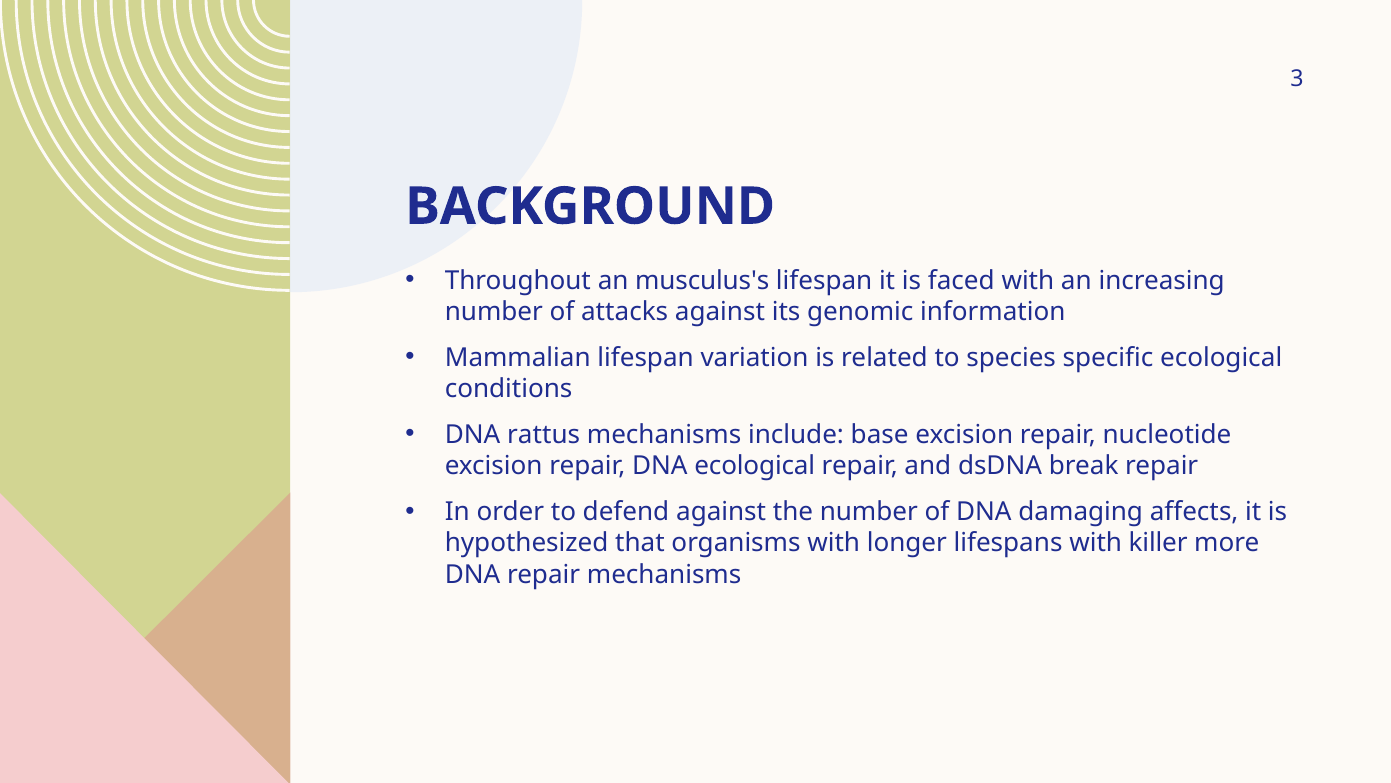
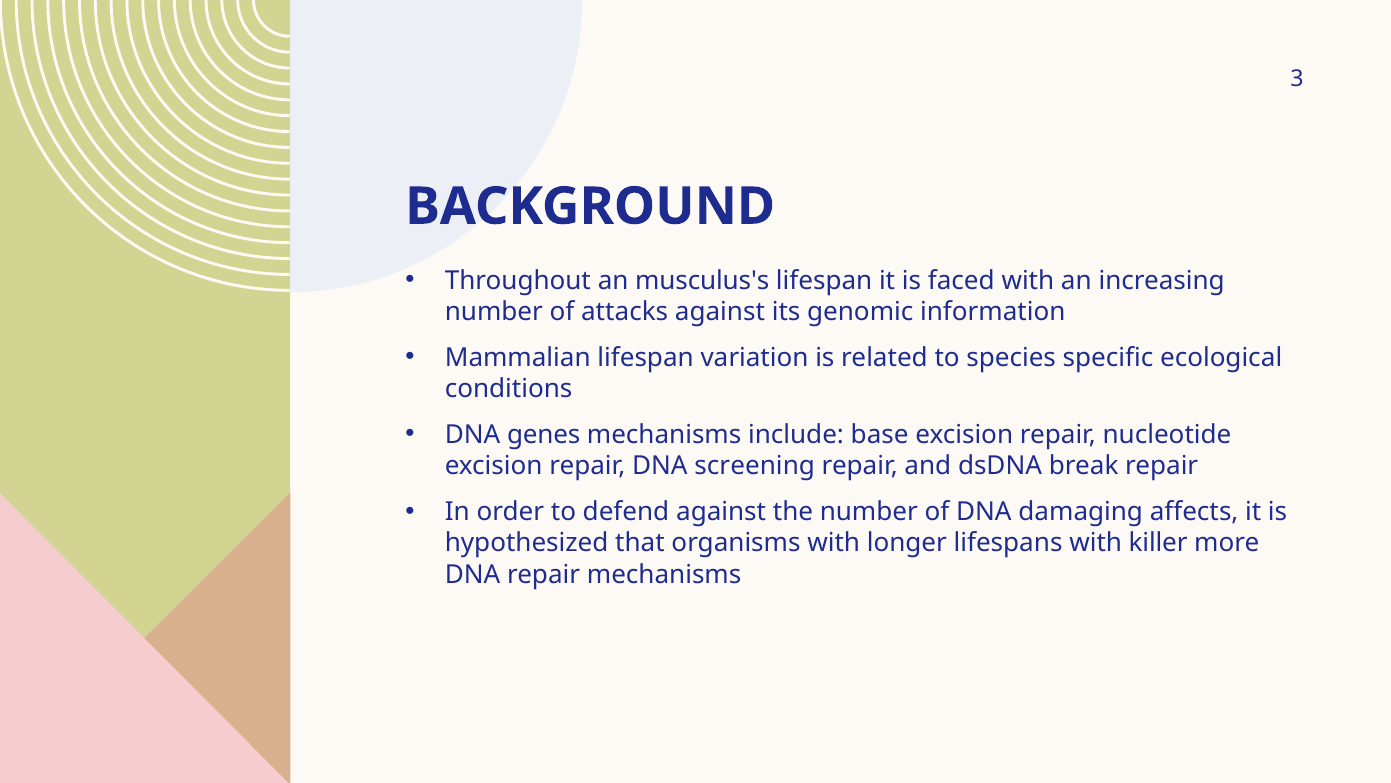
rattus: rattus -> genes
DNA ecological: ecological -> screening
